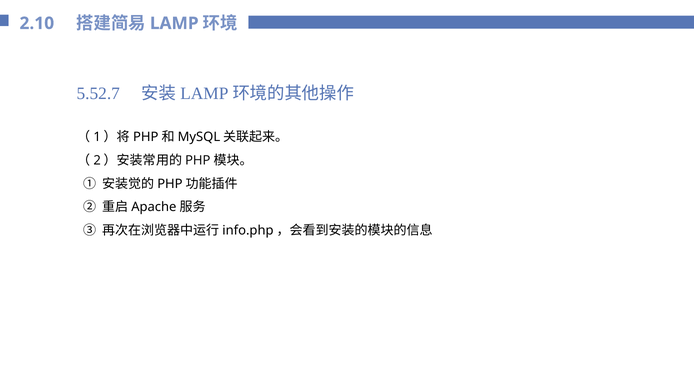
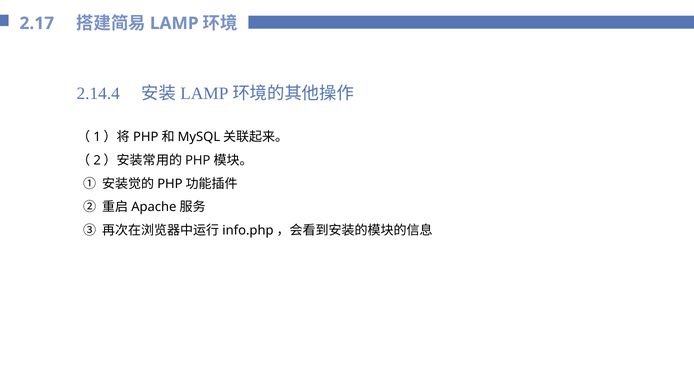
2.10: 2.10 -> 2.17
5.52.7: 5.52.7 -> 2.14.4
